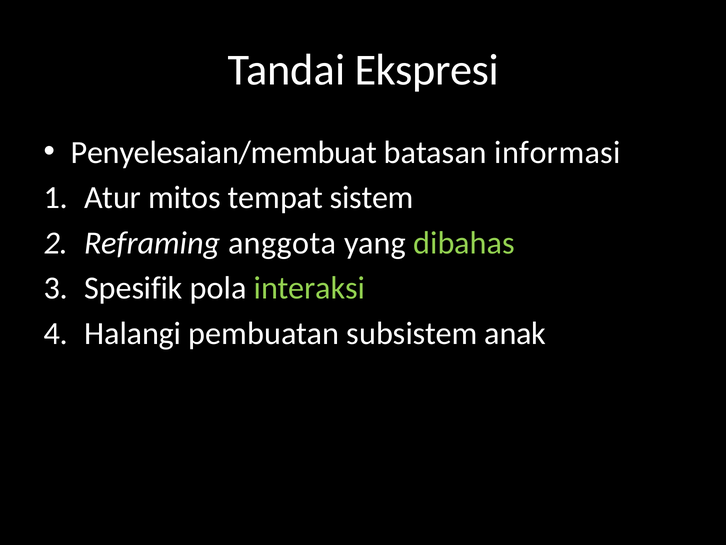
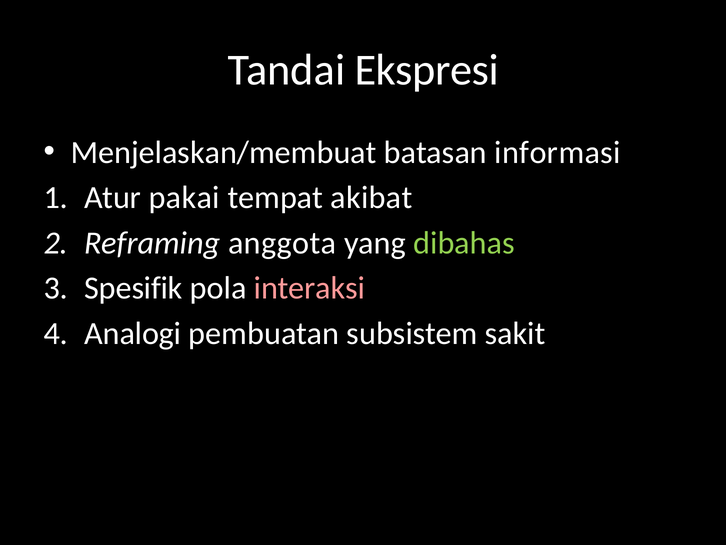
Penyelesaian/membuat: Penyelesaian/membuat -> Menjelaskan/membuat
mitos: mitos -> pakai
sistem: sistem -> akibat
interaksi colour: light green -> pink
Halangi: Halangi -> Analogi
anak: anak -> sakit
